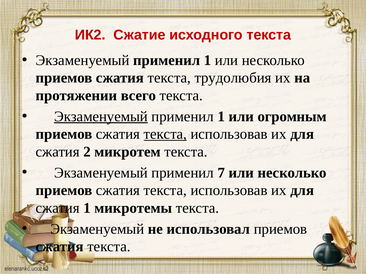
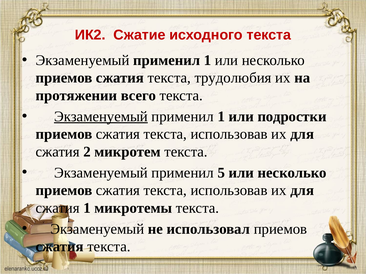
огромным: огромным -> подростки
текста at (165, 134) underline: present -> none
7: 7 -> 5
